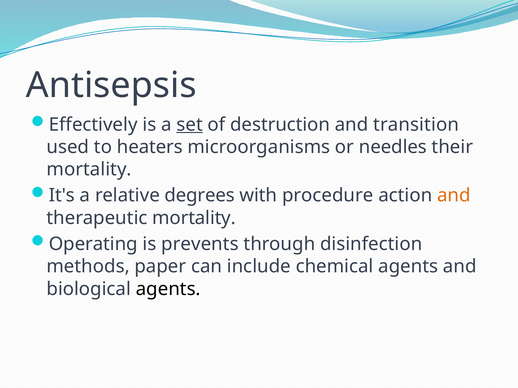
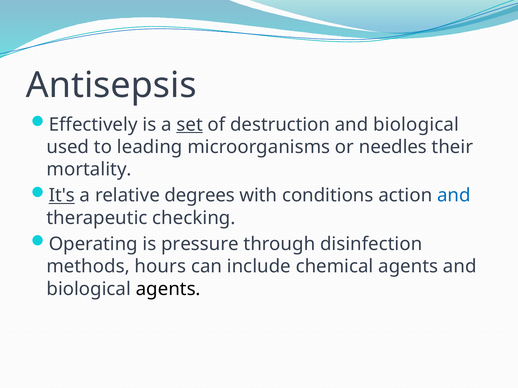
transition at (416, 125): transition -> biological
heaters: heaters -> leading
It's underline: none -> present
procedure: procedure -> conditions
and at (454, 196) colour: orange -> blue
therapeutic mortality: mortality -> checking
prevents: prevents -> pressure
paper: paper -> hours
